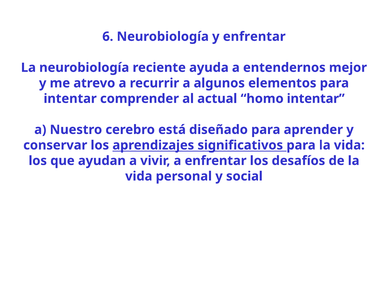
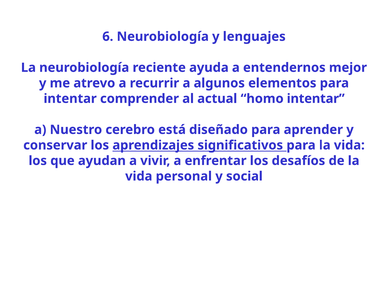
y enfrentar: enfrentar -> lenguajes
